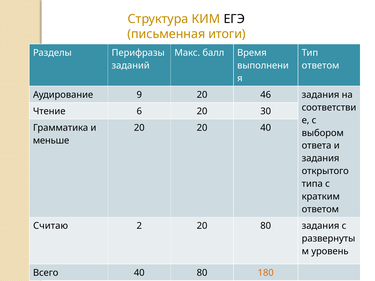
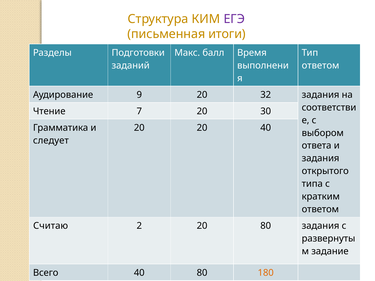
ЕГЭ colour: black -> purple
Перифразы: Перифразы -> Подготовки
46: 46 -> 32
6: 6 -> 7
меньше: меньше -> следует
уровень: уровень -> задание
